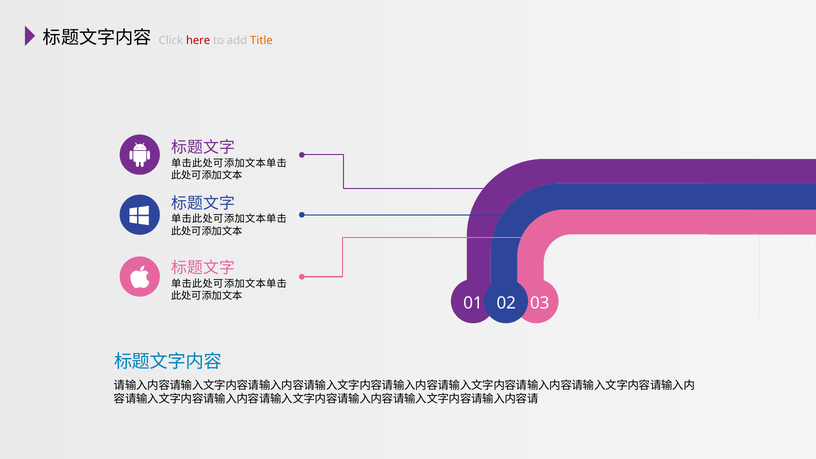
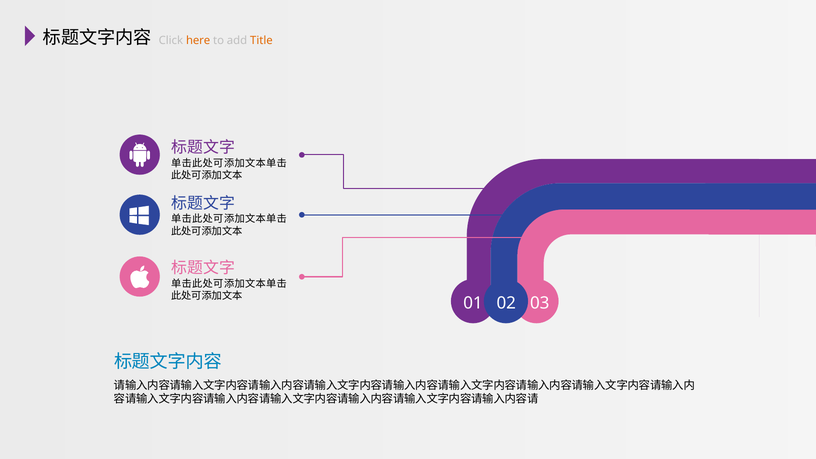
here colour: red -> orange
